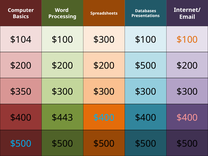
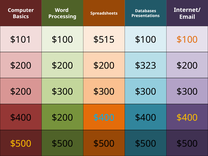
$104: $104 -> $101
$300 at (104, 40): $300 -> $515
$500 at (146, 66): $500 -> $323
$350 at (21, 92): $350 -> $200
$443 at (62, 118): $443 -> $200
$400 at (187, 118) colour: pink -> yellow
$500 at (21, 144) colour: light blue -> yellow
